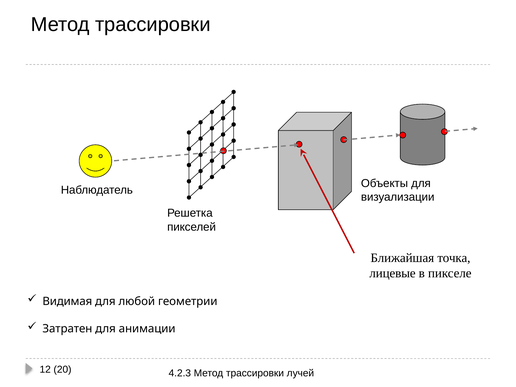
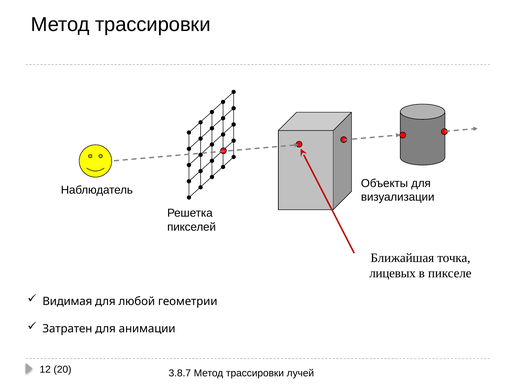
лицевые: лицевые -> лицевых
4.2.3: 4.2.3 -> 3.8.7
